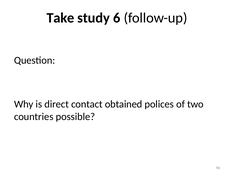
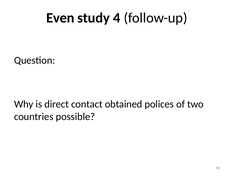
Take: Take -> Even
6: 6 -> 4
